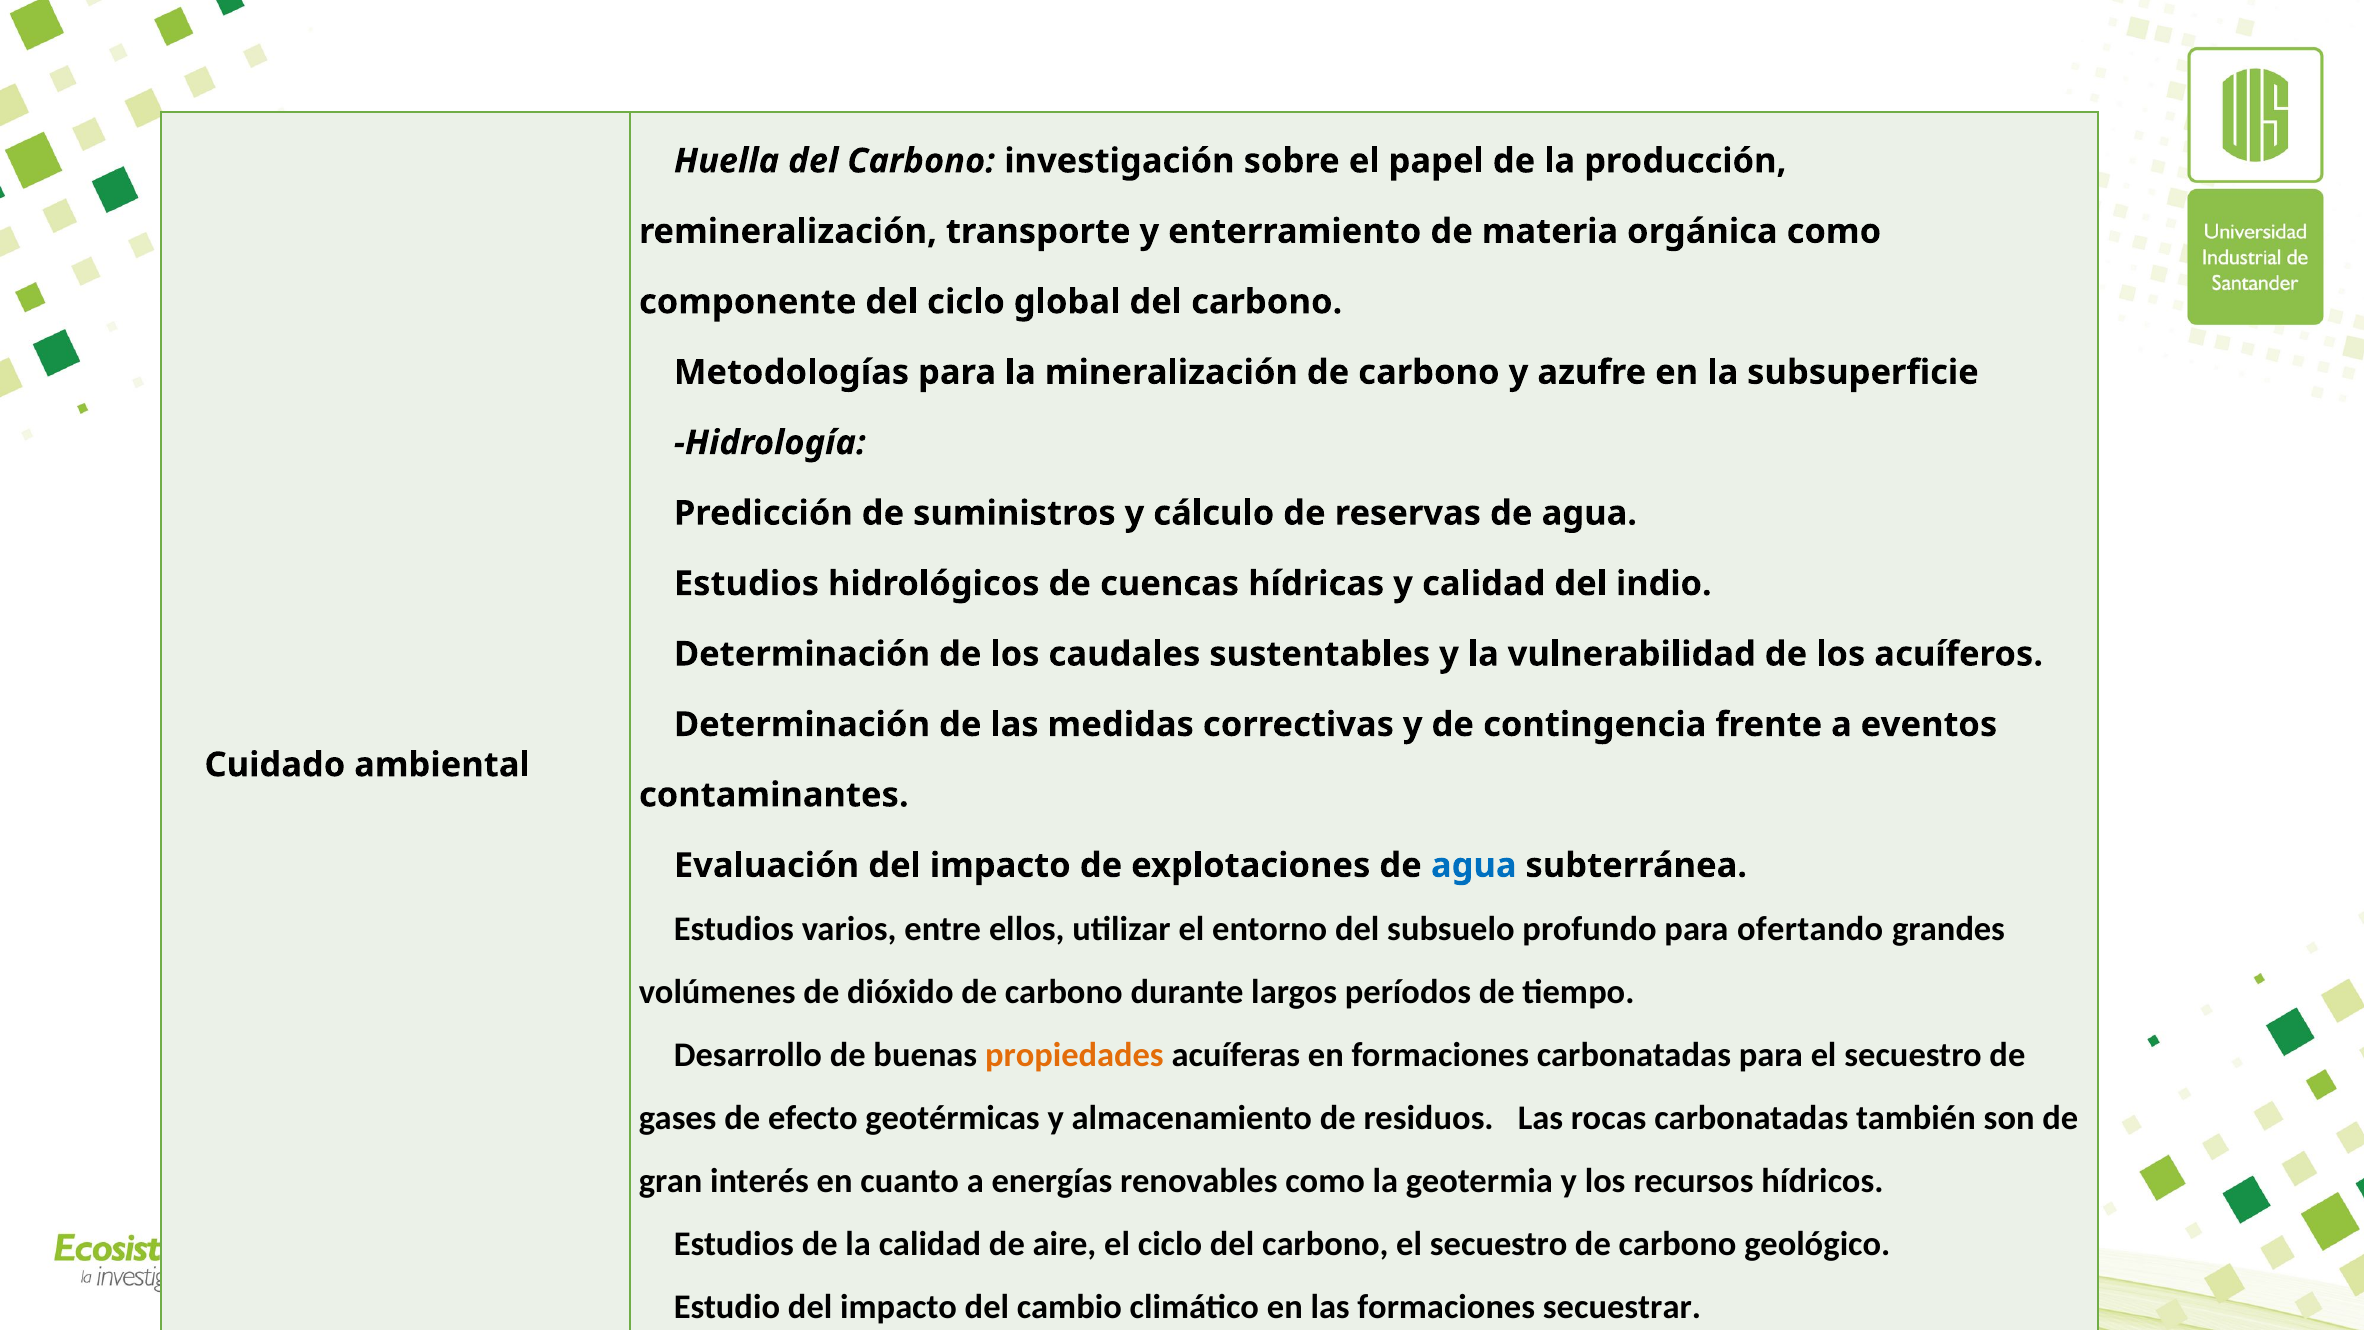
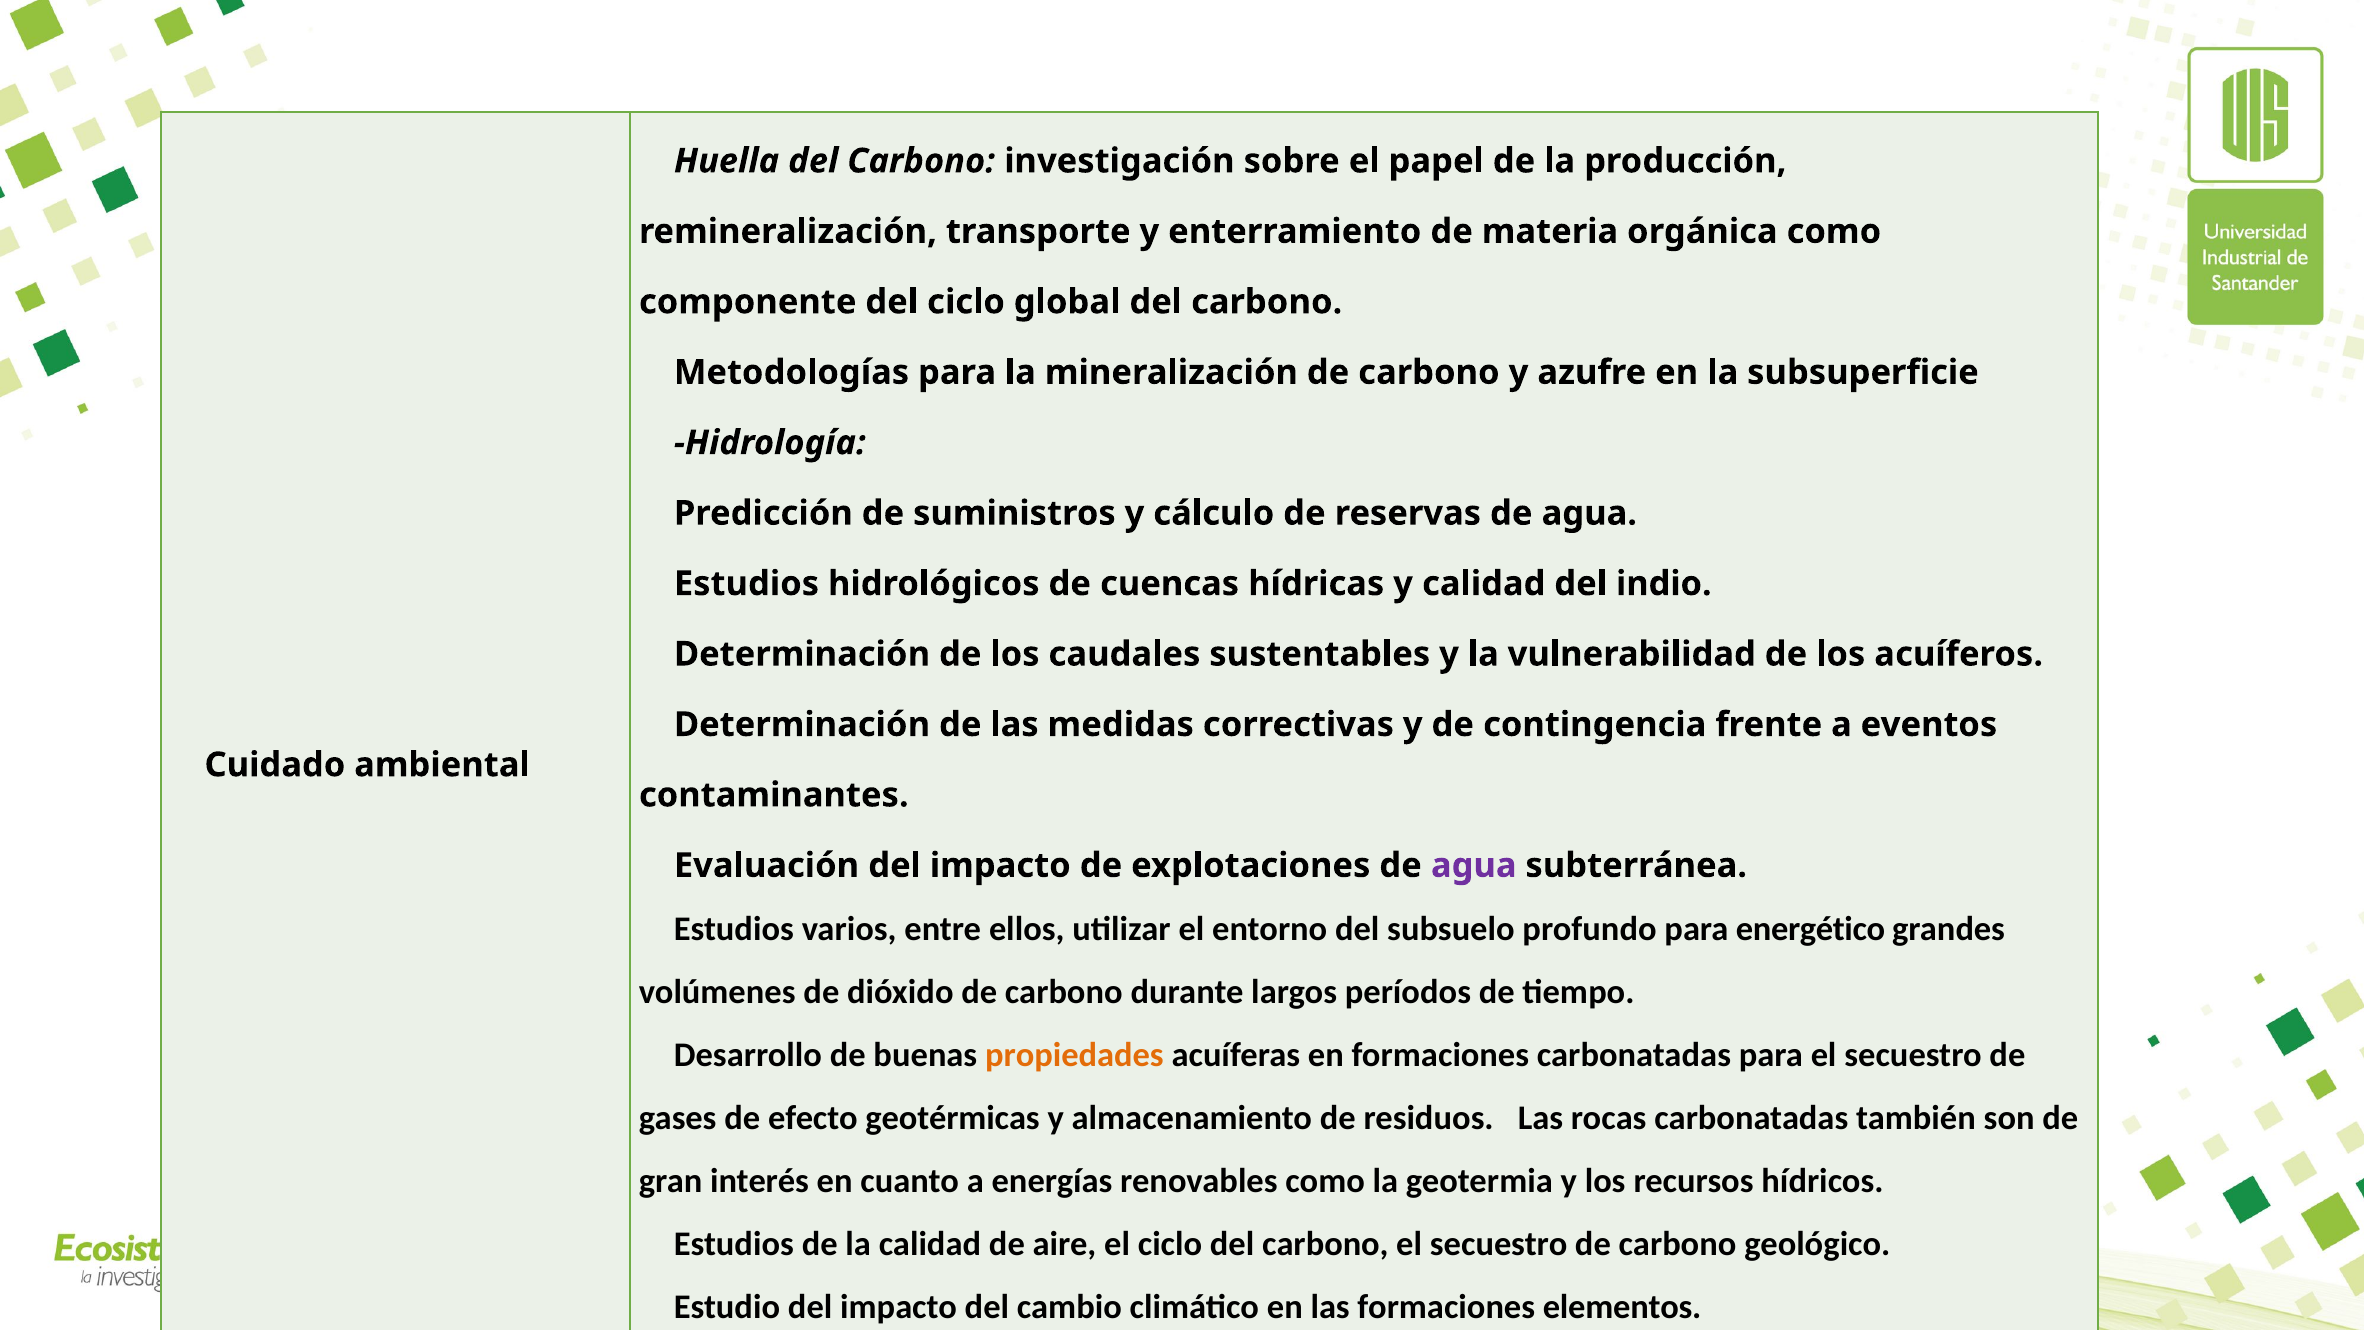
agua at (1474, 865) colour: blue -> purple
ofertando: ofertando -> energético
secuestrar: secuestrar -> elementos
